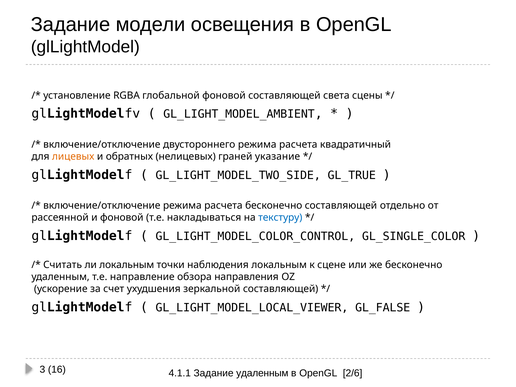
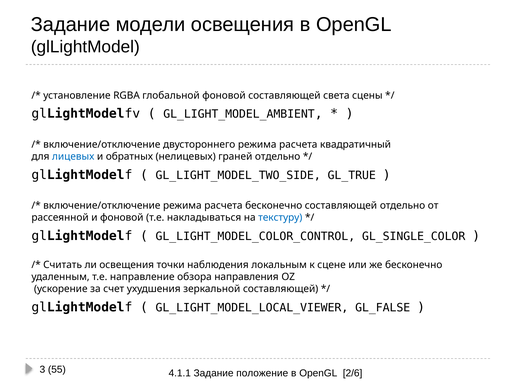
лицевых colour: orange -> blue
граней указание: указание -> отдельно
ли локальным: локальным -> освещения
16: 16 -> 55
Задание удаленным: удаленным -> положение
